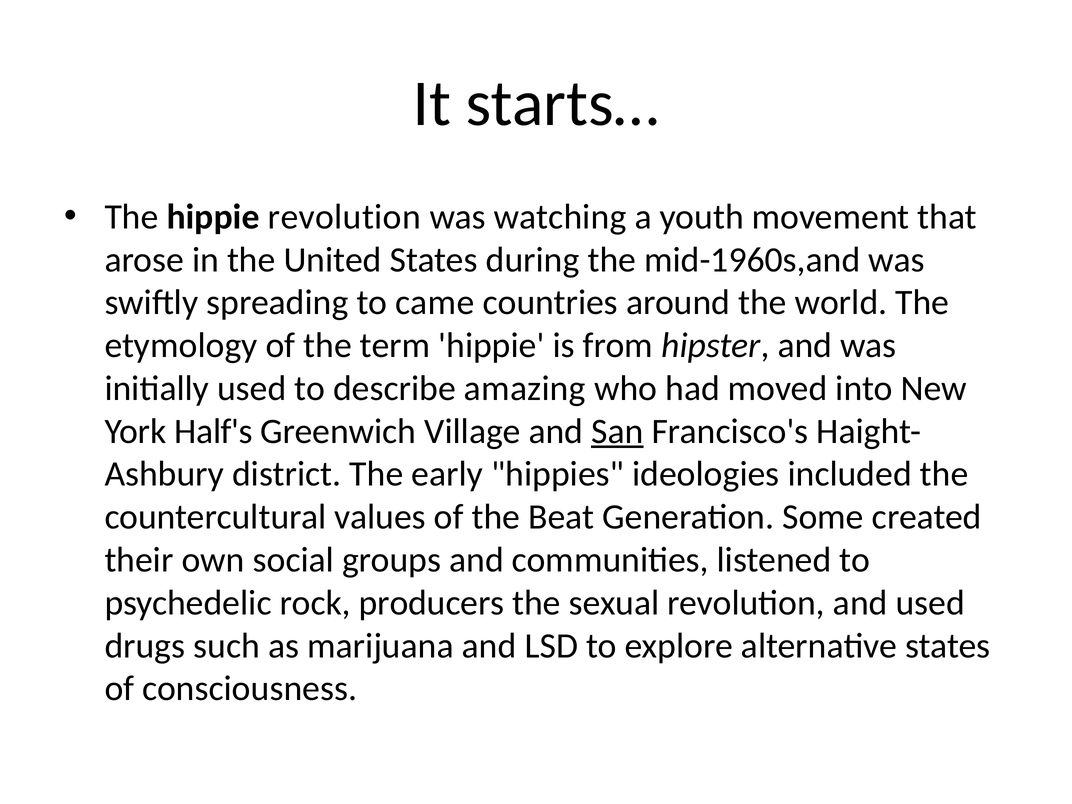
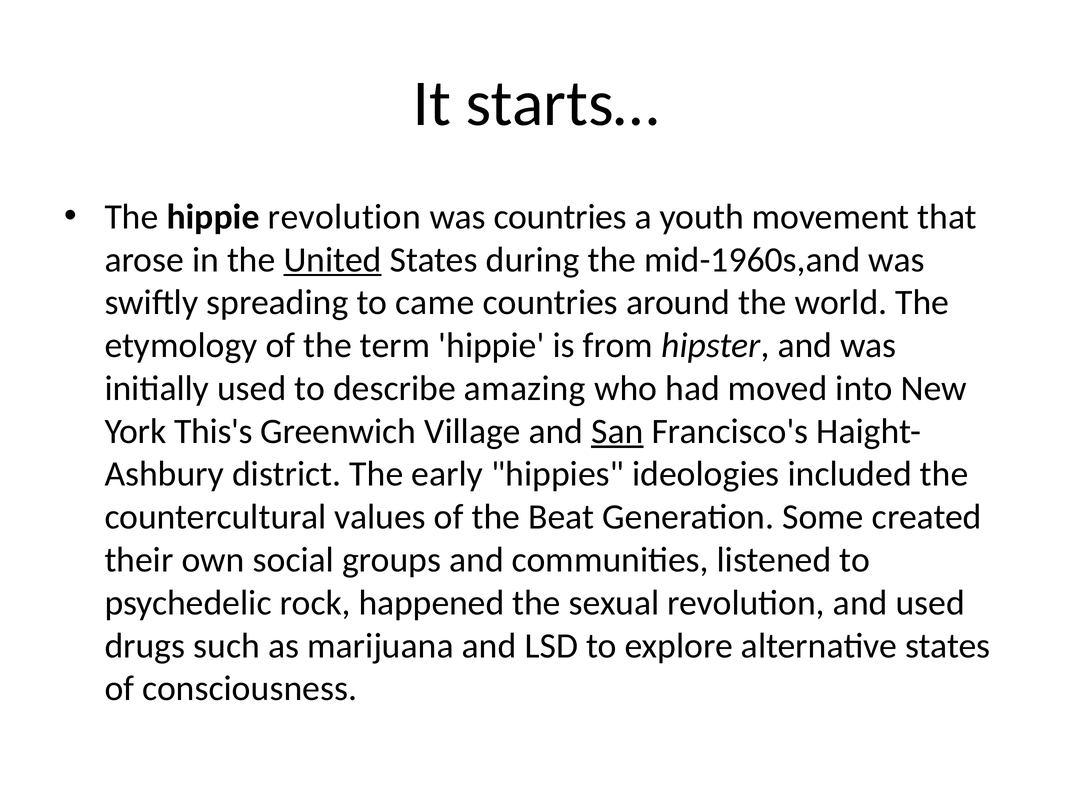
was watching: watching -> countries
United underline: none -> present
Half's: Half's -> This's
producers: producers -> happened
